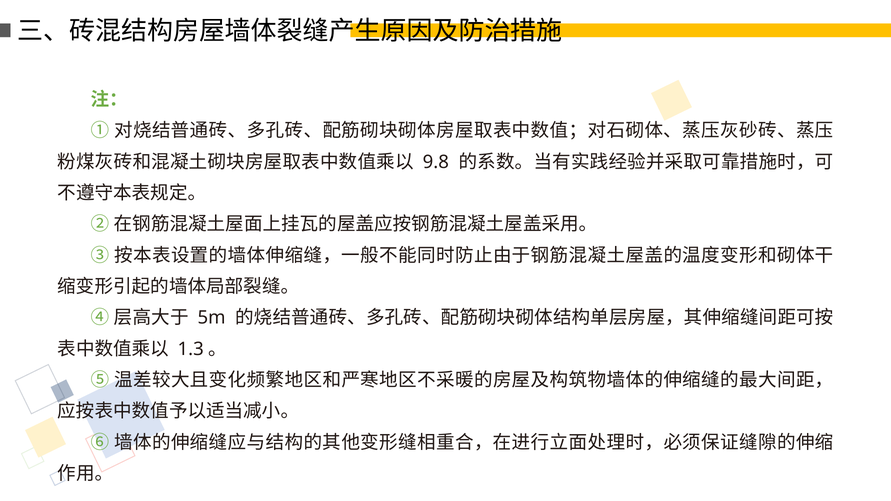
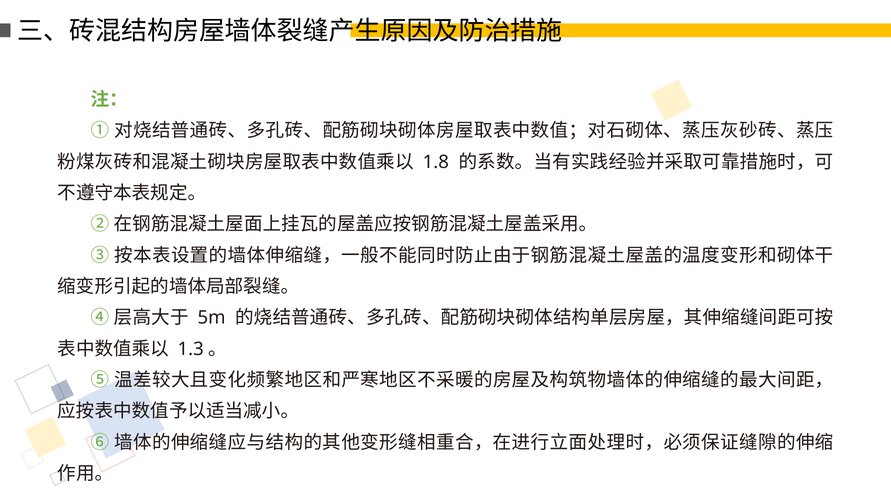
9.8: 9.8 -> 1.8
